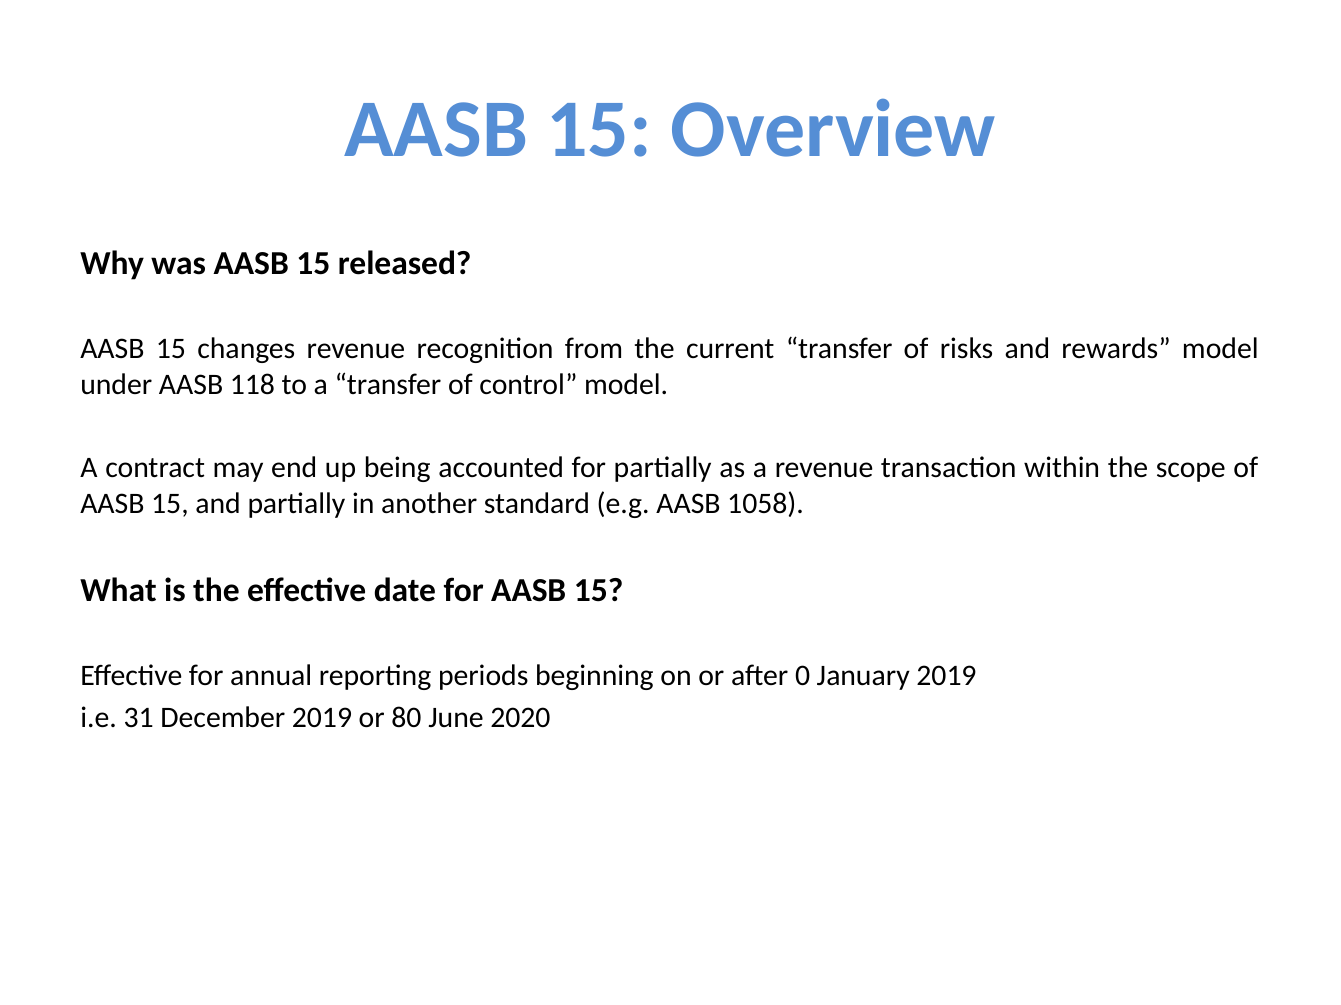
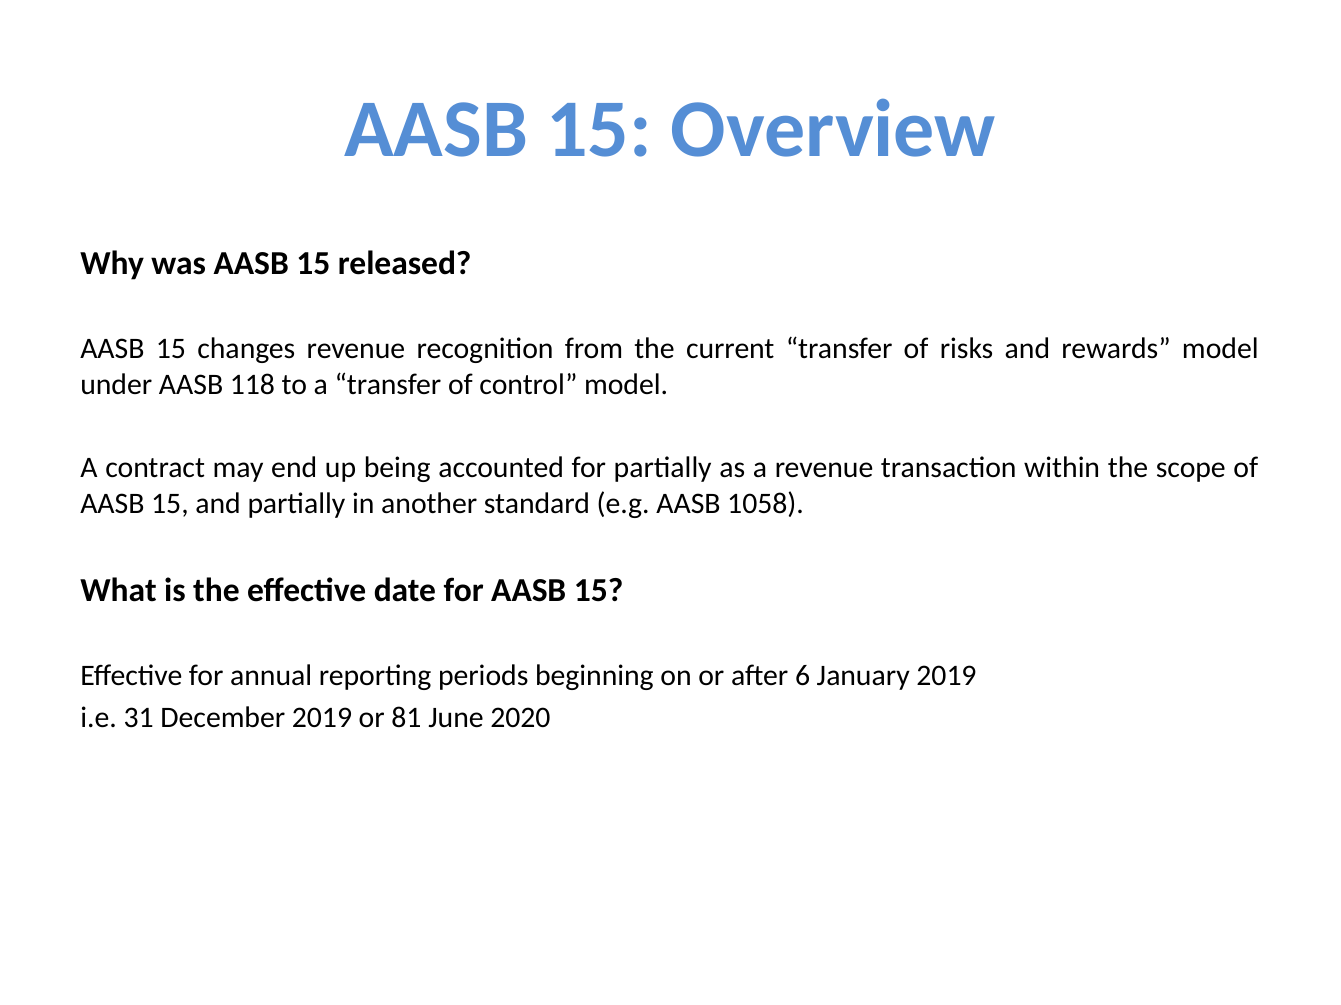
0: 0 -> 6
80: 80 -> 81
